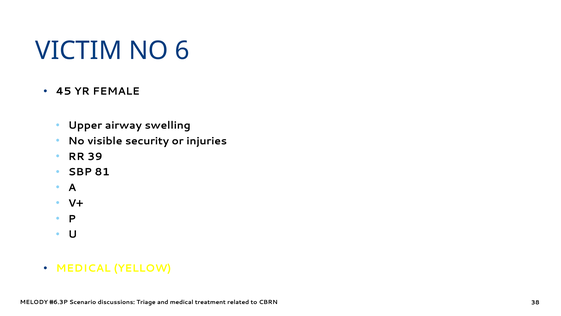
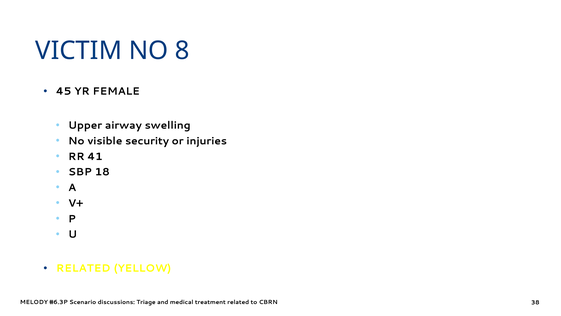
6: 6 -> 8
39: 39 -> 41
81: 81 -> 18
MEDICAL at (83, 268): MEDICAL -> RELATED
